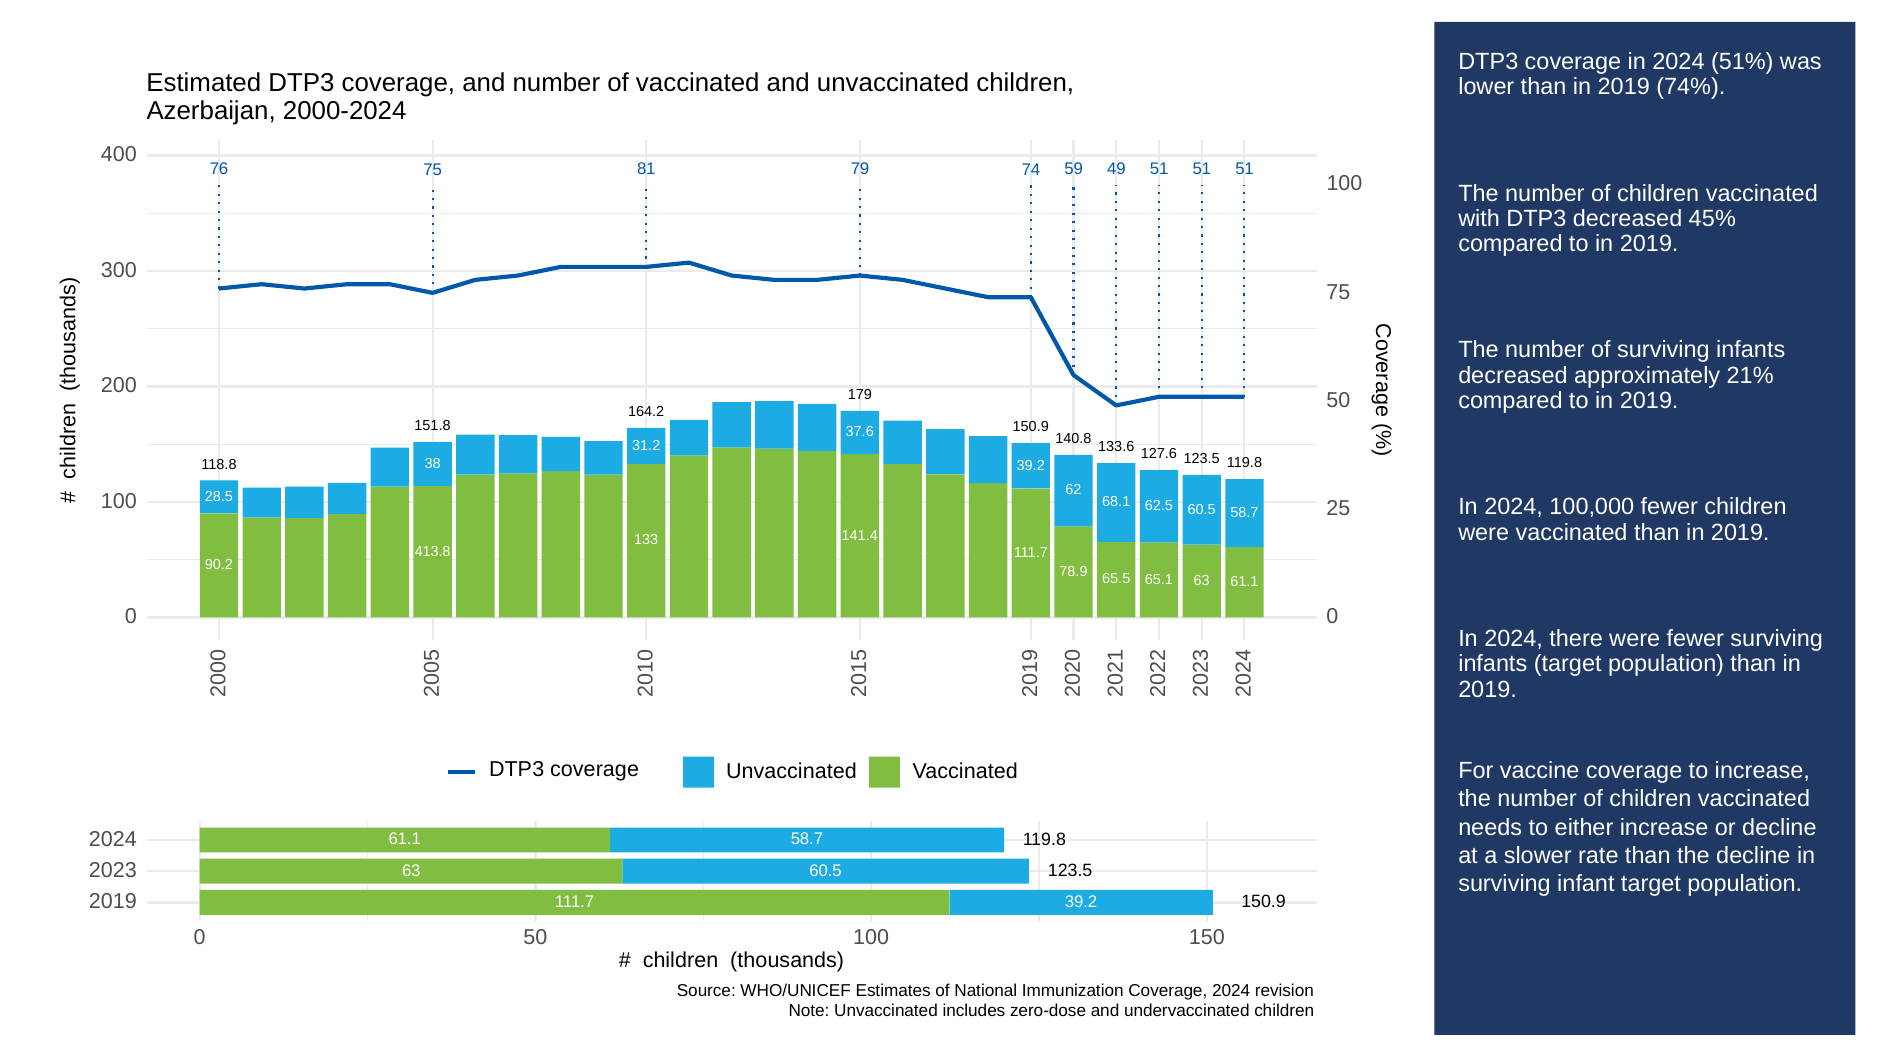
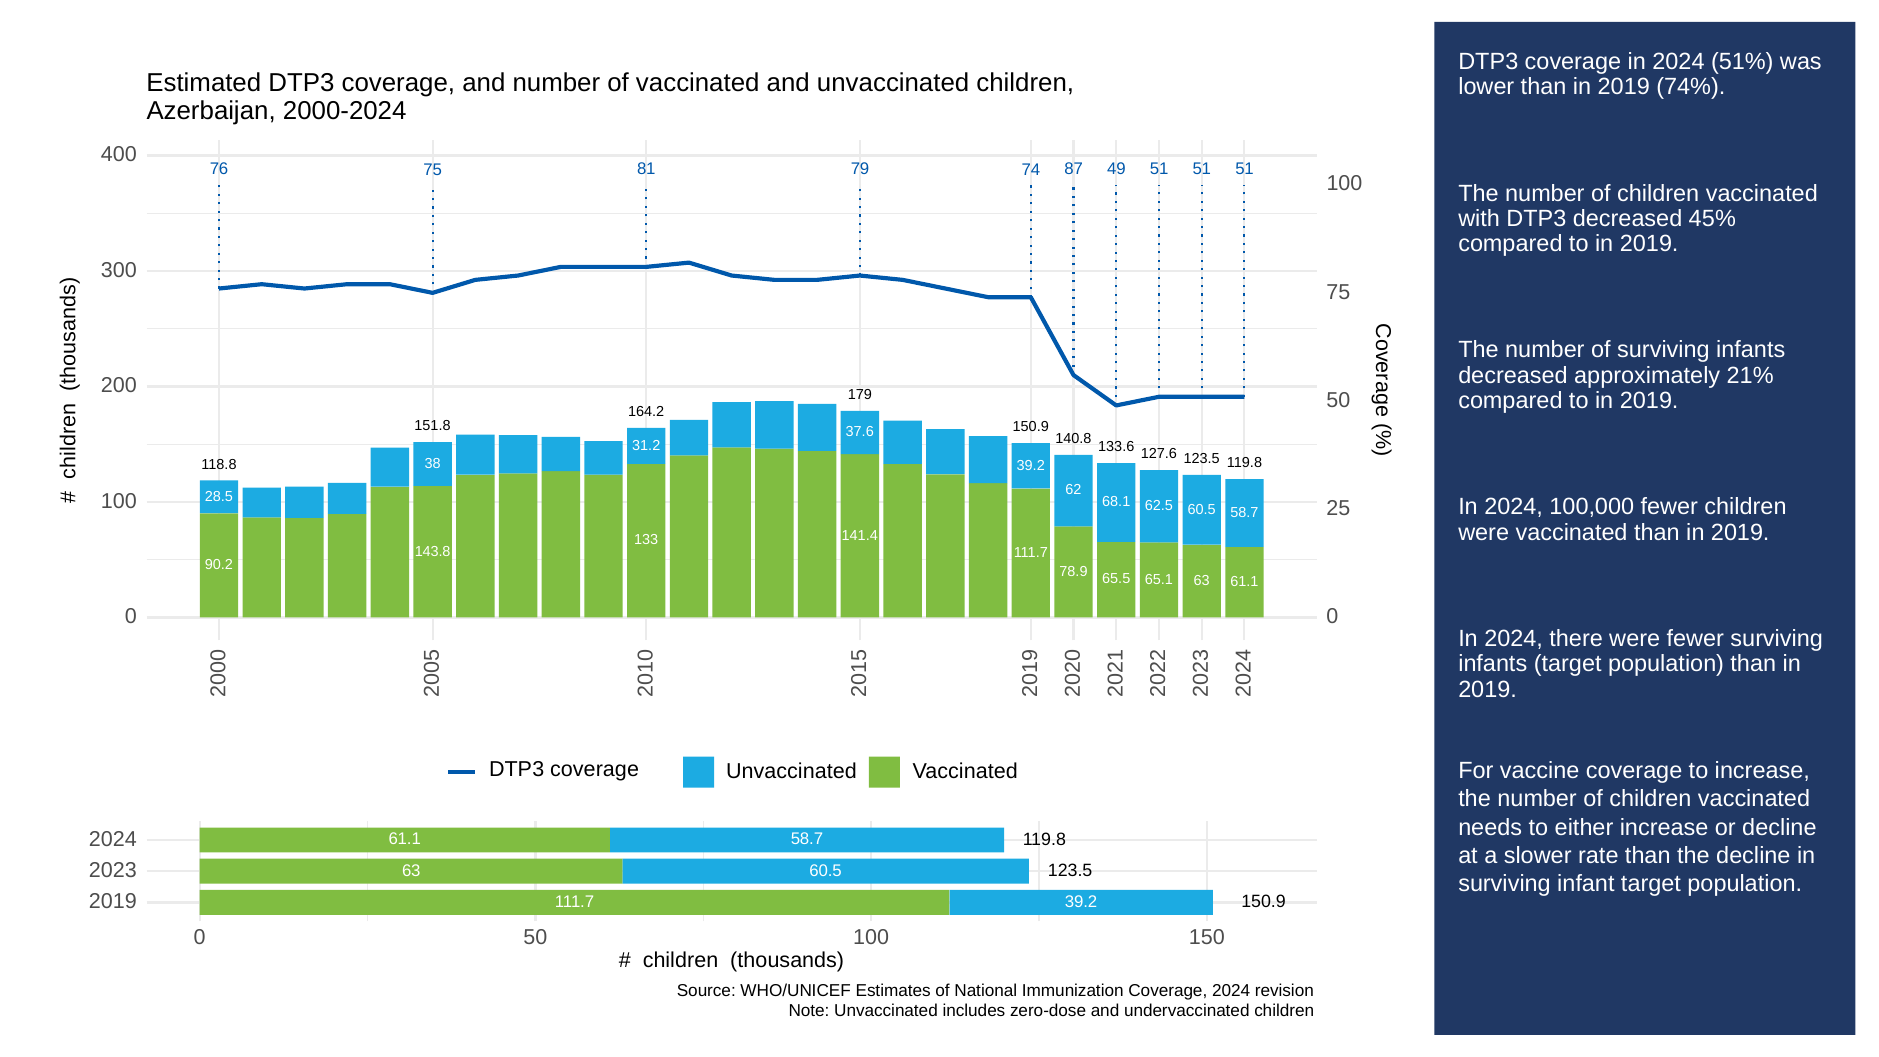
59: 59 -> 87
413.8: 413.8 -> 143.8
